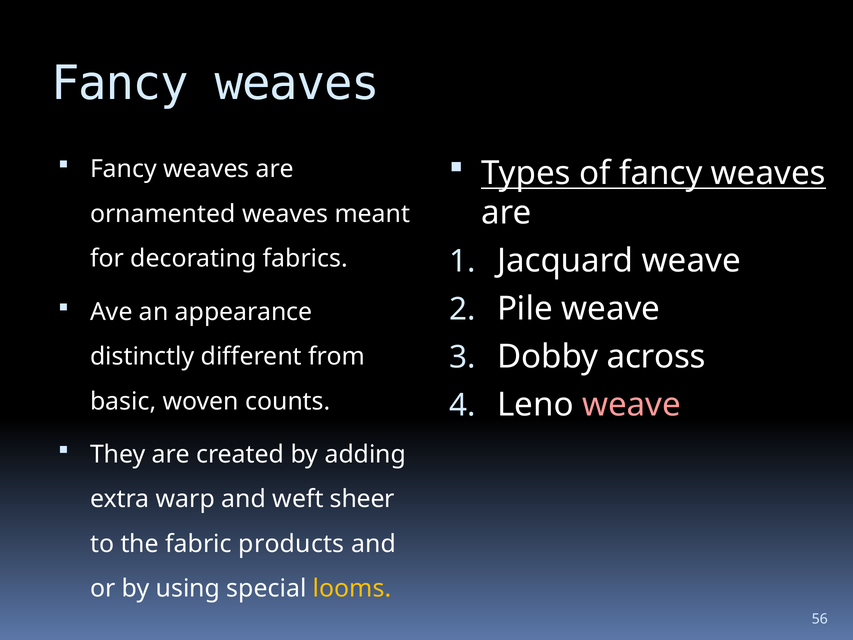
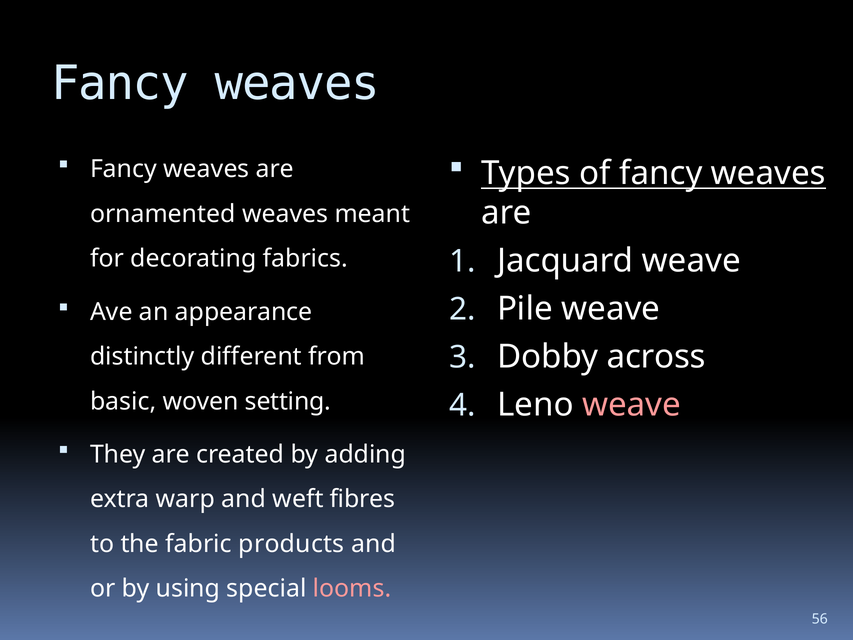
counts: counts -> setting
sheer: sheer -> fibres
looms colour: yellow -> pink
